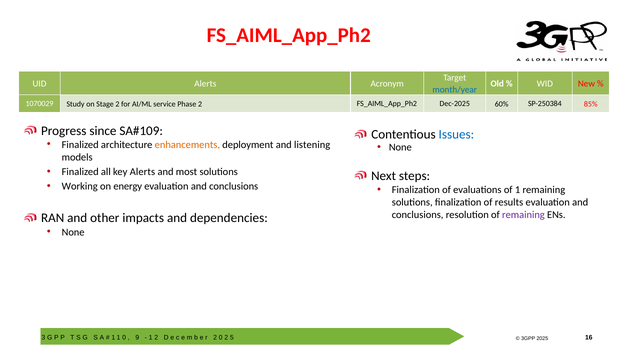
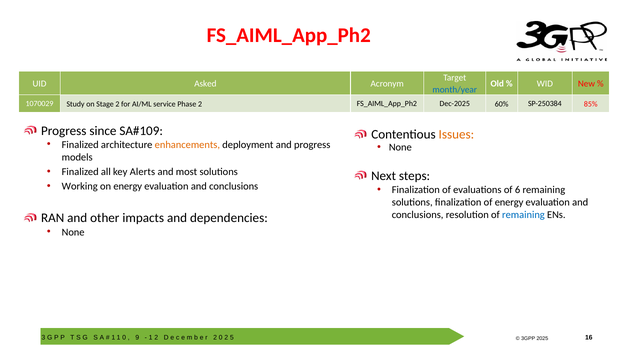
UID Alerts: Alerts -> Asked
Issues colour: blue -> orange
and listening: listening -> progress
of 1: 1 -> 6
of results: results -> energy
remaining at (523, 215) colour: purple -> blue
